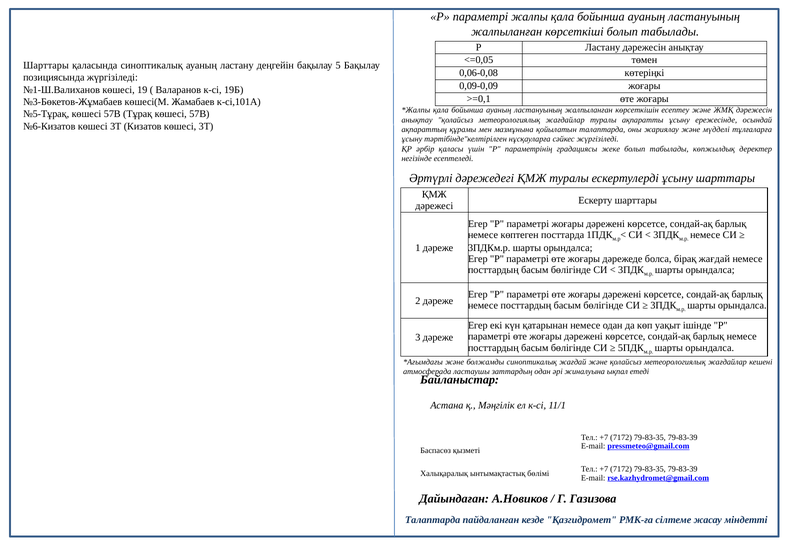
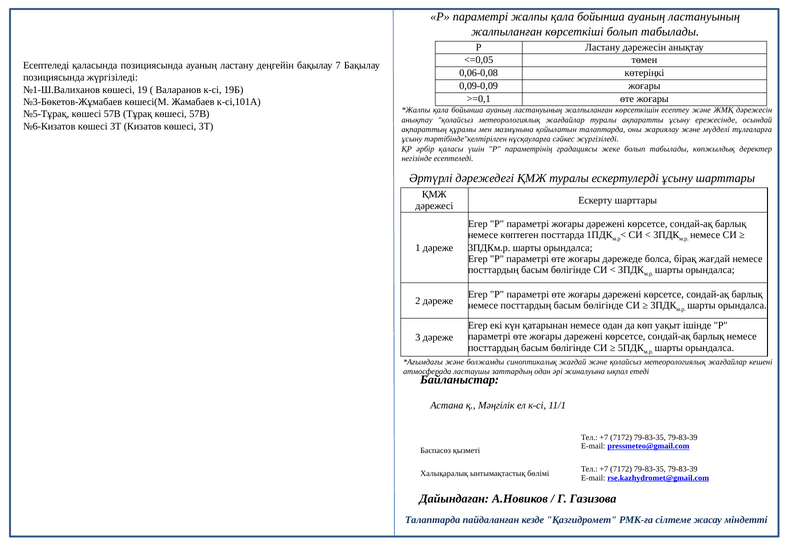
Шарттары at (46, 66): Шарттары -> Есептеледі
қаласында синоптикалық: синоптикалық -> позициясында
5: 5 -> 7
